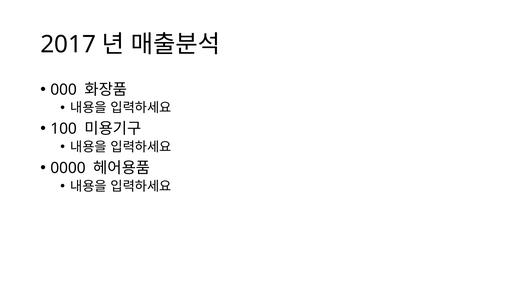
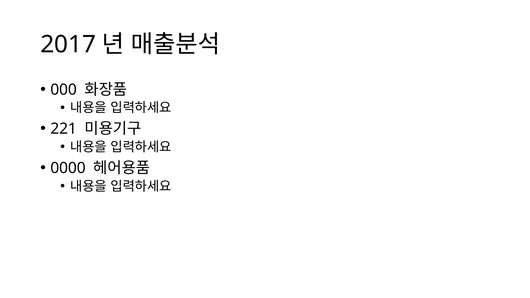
100: 100 -> 221
